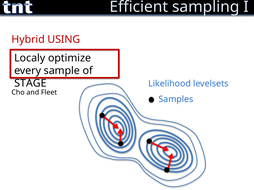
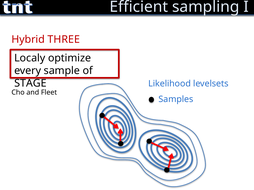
USING: USING -> THREE
